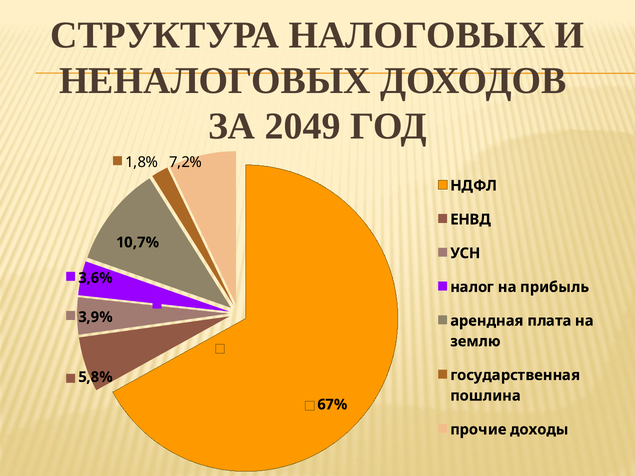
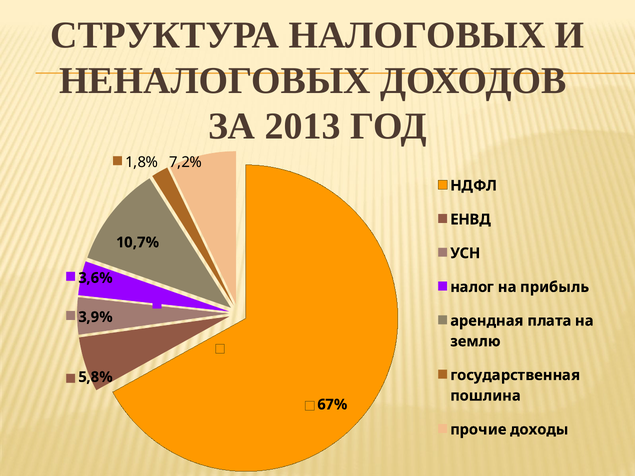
2049: 2049 -> 2013
